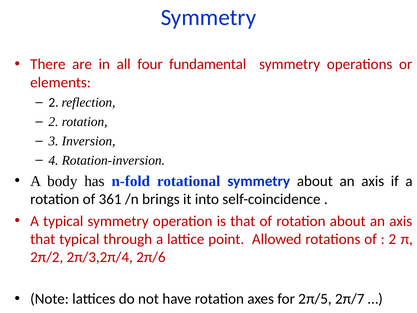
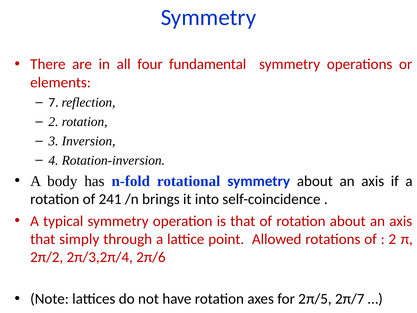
2 at (54, 102): 2 -> 7
361: 361 -> 241
that typical: typical -> simply
